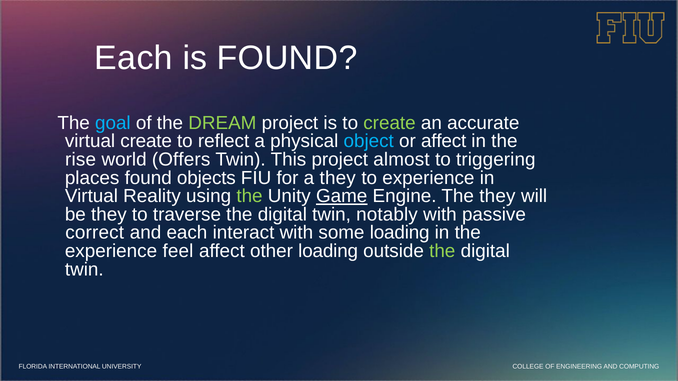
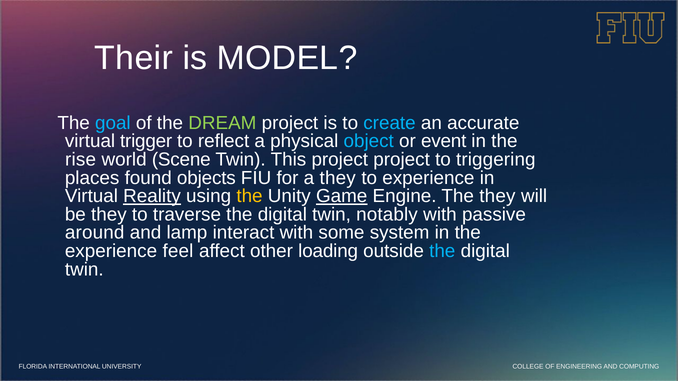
Each at (134, 58): Each -> Their
is FOUND: FOUND -> MODEL
create at (390, 123) colour: light green -> light blue
virtual create: create -> trigger
or affect: affect -> event
Offers: Offers -> Scene
project almost: almost -> project
Reality underline: none -> present
the at (250, 196) colour: light green -> yellow
correct: correct -> around
and each: each -> lamp
some loading: loading -> system
the at (442, 251) colour: light green -> light blue
